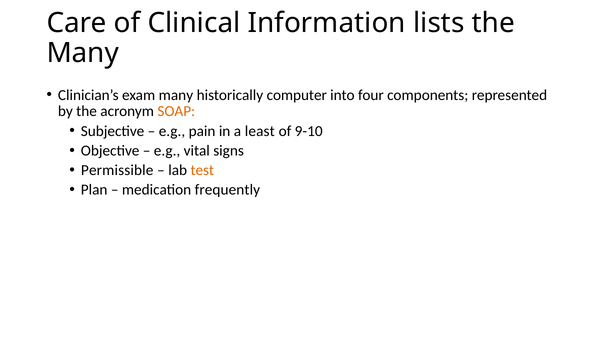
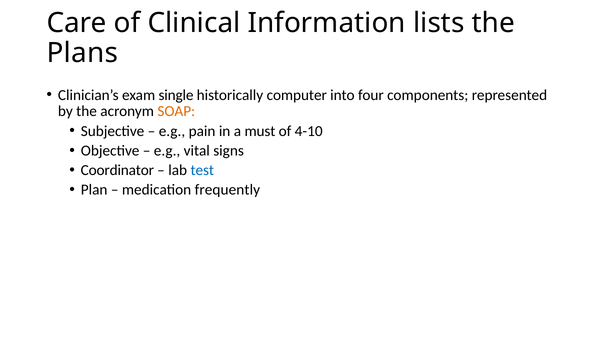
Many at (83, 53): Many -> Plans
exam many: many -> single
least: least -> must
9-10: 9-10 -> 4-10
Permissible: Permissible -> Coordinator
test colour: orange -> blue
